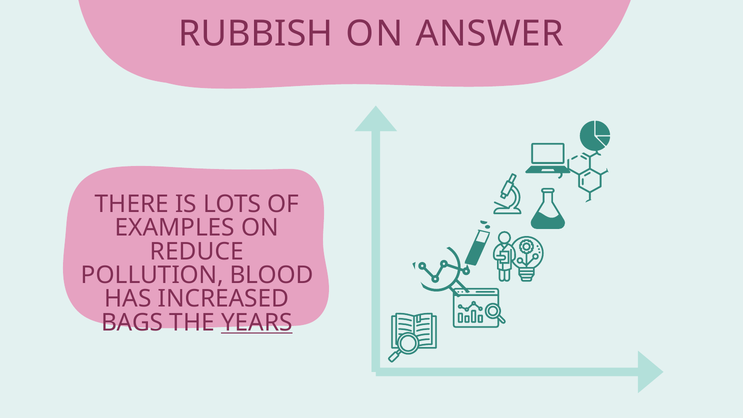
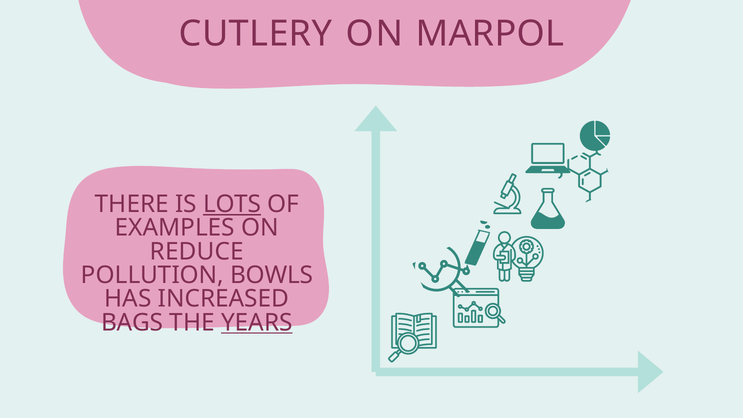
RUBBISH: RUBBISH -> CUTLERY
ANSWER: ANSWER -> MARPOL
LOTS underline: none -> present
BLOOD: BLOOD -> BOWLS
